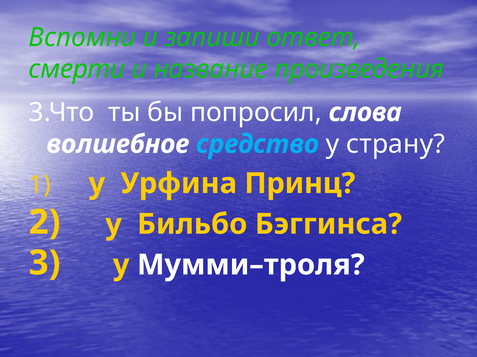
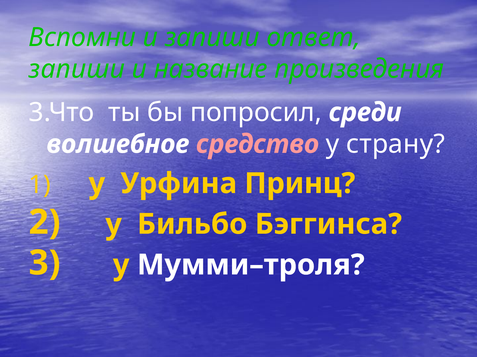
смерти at (77, 69): смерти -> запиши
слова: слова -> среди
средство colour: light blue -> pink
